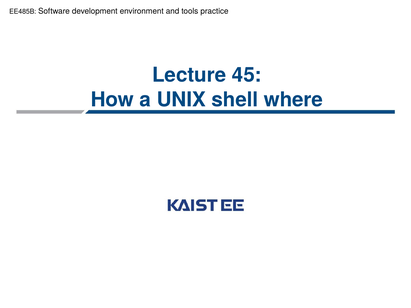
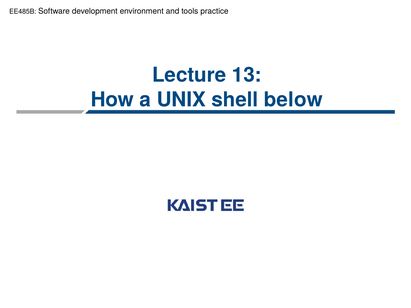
45: 45 -> 13
where: where -> below
